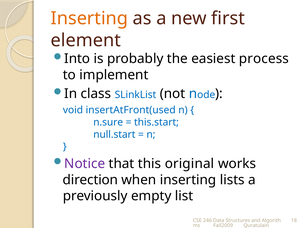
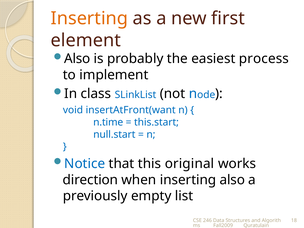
Into at (77, 59): Into -> Also
insertAtFront(used: insertAtFront(used -> insertAtFront(want
n.sure: n.sure -> n.time
Notice colour: purple -> blue
inserting lists: lists -> also
